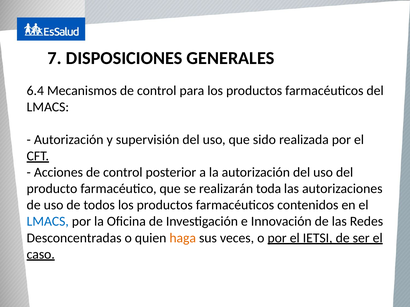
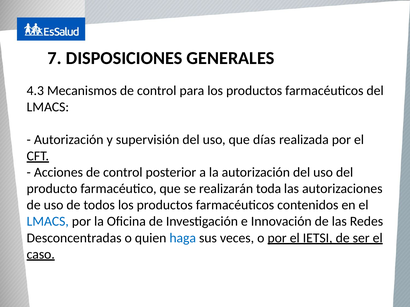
6.4: 6.4 -> 4.3
sido: sido -> días
haga colour: orange -> blue
